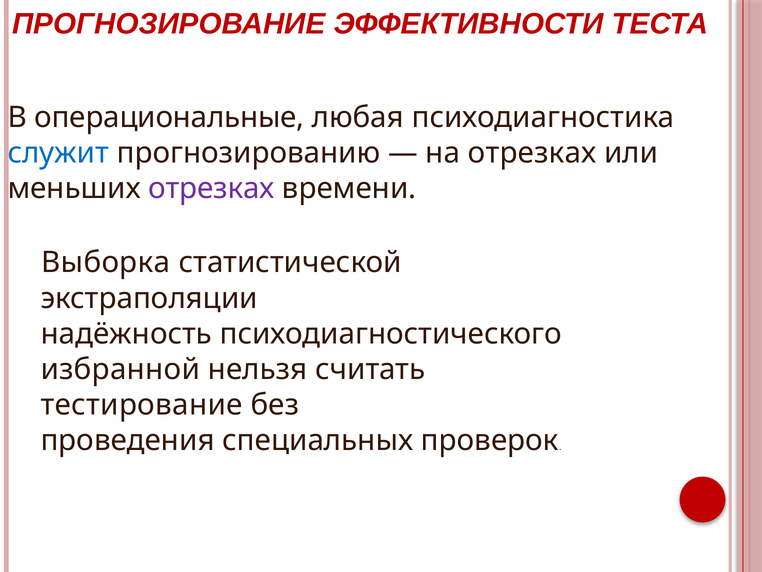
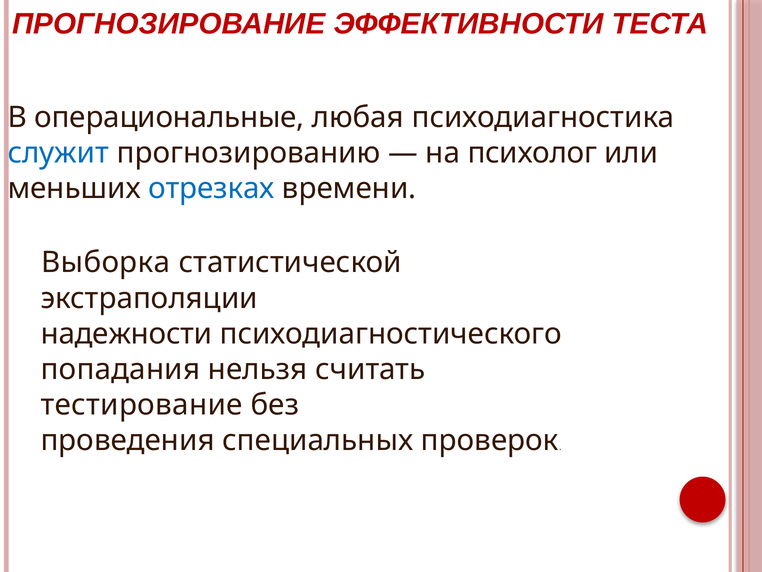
на отрезках: отрезках -> психолог
отрезках at (211, 188) colour: purple -> blue
надёжность: надёжность -> надежности
избранной: избранной -> попадания
